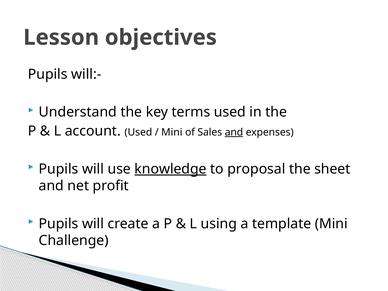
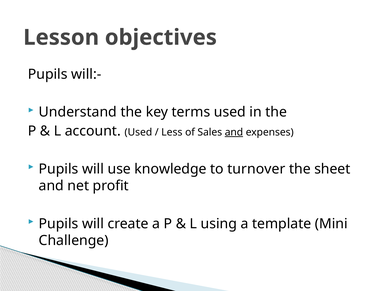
Mini at (172, 132): Mini -> Less
knowledge underline: present -> none
proposal: proposal -> turnover
